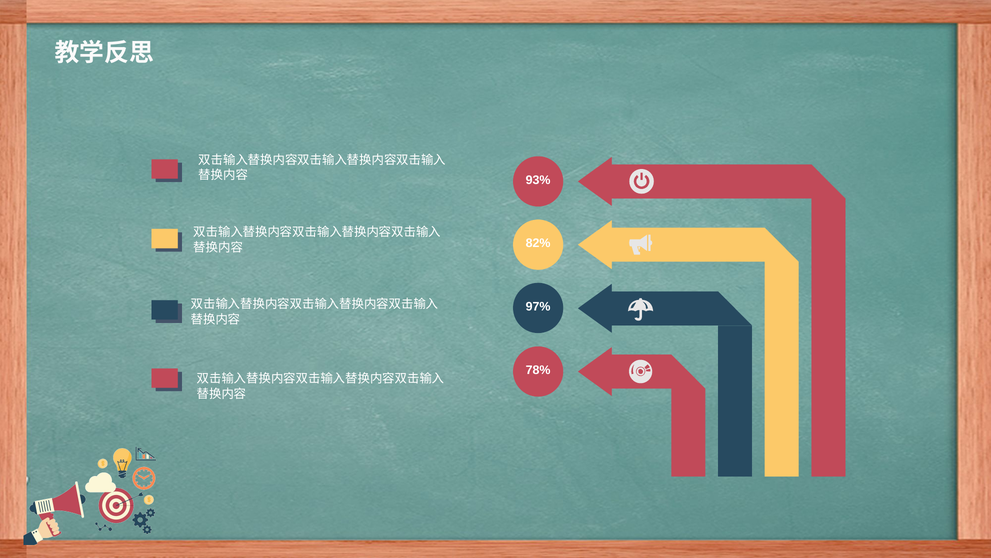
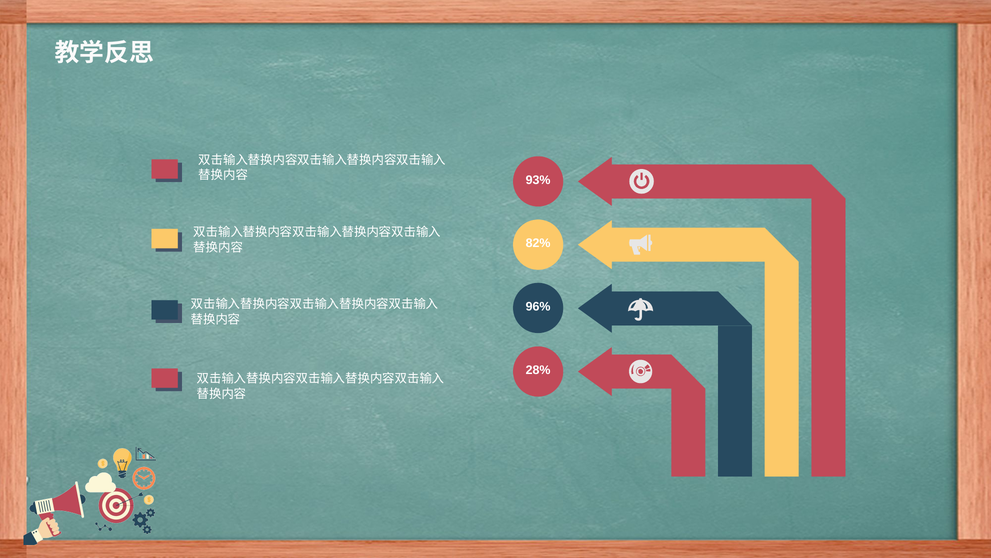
97%: 97% -> 96%
78%: 78% -> 28%
